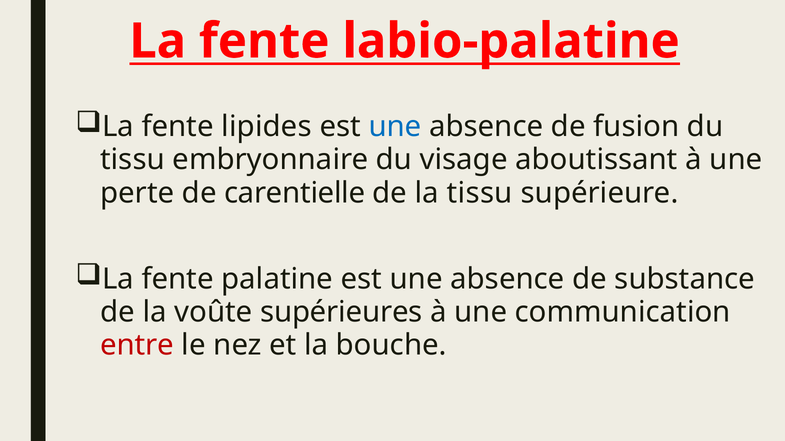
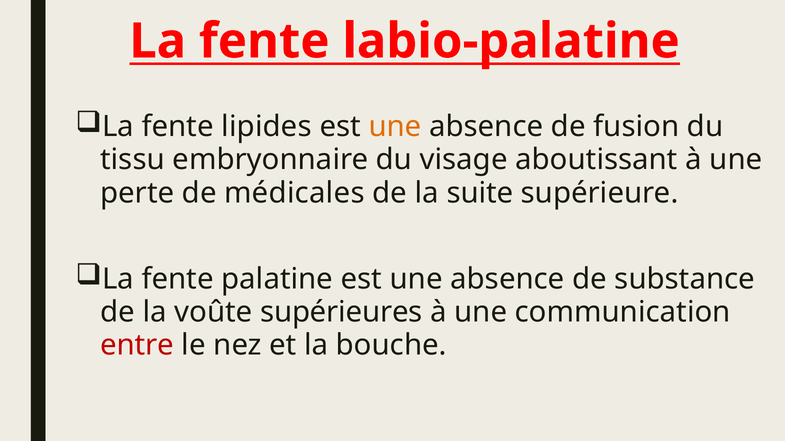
une at (395, 127) colour: blue -> orange
carentielle: carentielle -> médicales
la tissu: tissu -> suite
